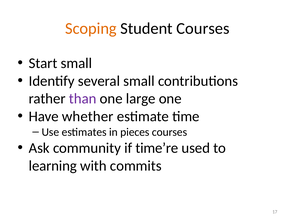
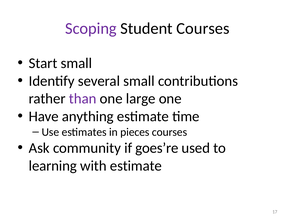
Scoping colour: orange -> purple
whether: whether -> anything
time’re: time’re -> goes’re
with commits: commits -> estimate
